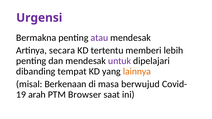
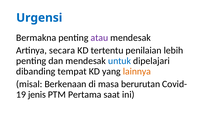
Urgensi colour: purple -> blue
memberi: memberi -> penilaian
untuk colour: purple -> blue
berwujud: berwujud -> berurutan
arah: arah -> jenis
Browser: Browser -> Pertama
